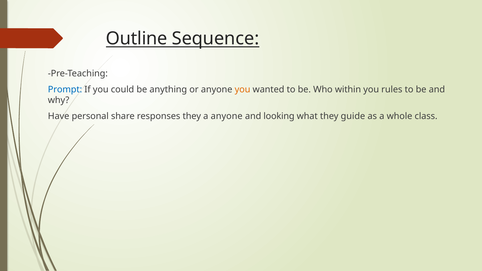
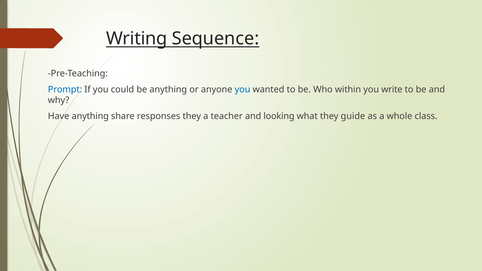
Outline: Outline -> Writing
you at (243, 89) colour: orange -> blue
rules: rules -> write
Have personal: personal -> anything
a anyone: anyone -> teacher
